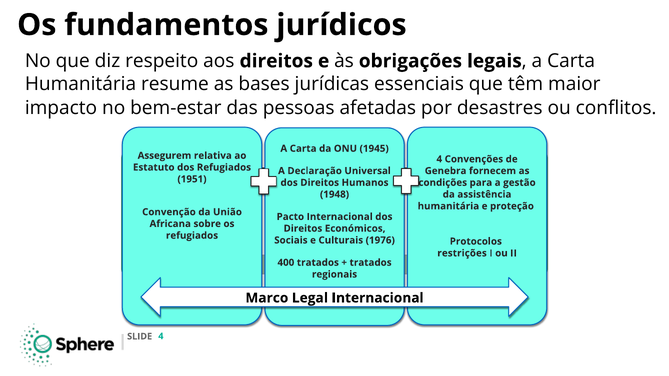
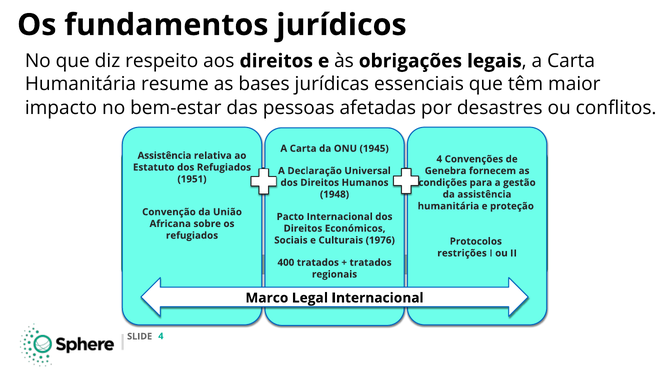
Assegurem at (164, 156): Assegurem -> Assistência
